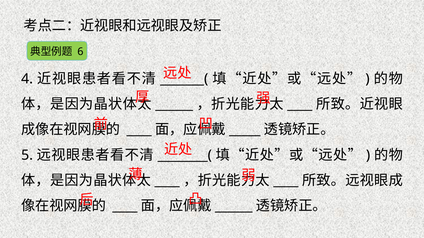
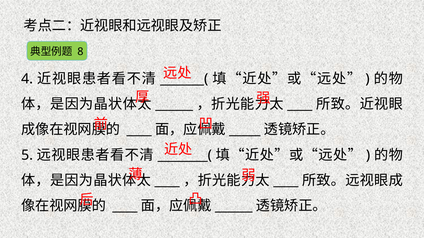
6: 6 -> 8
